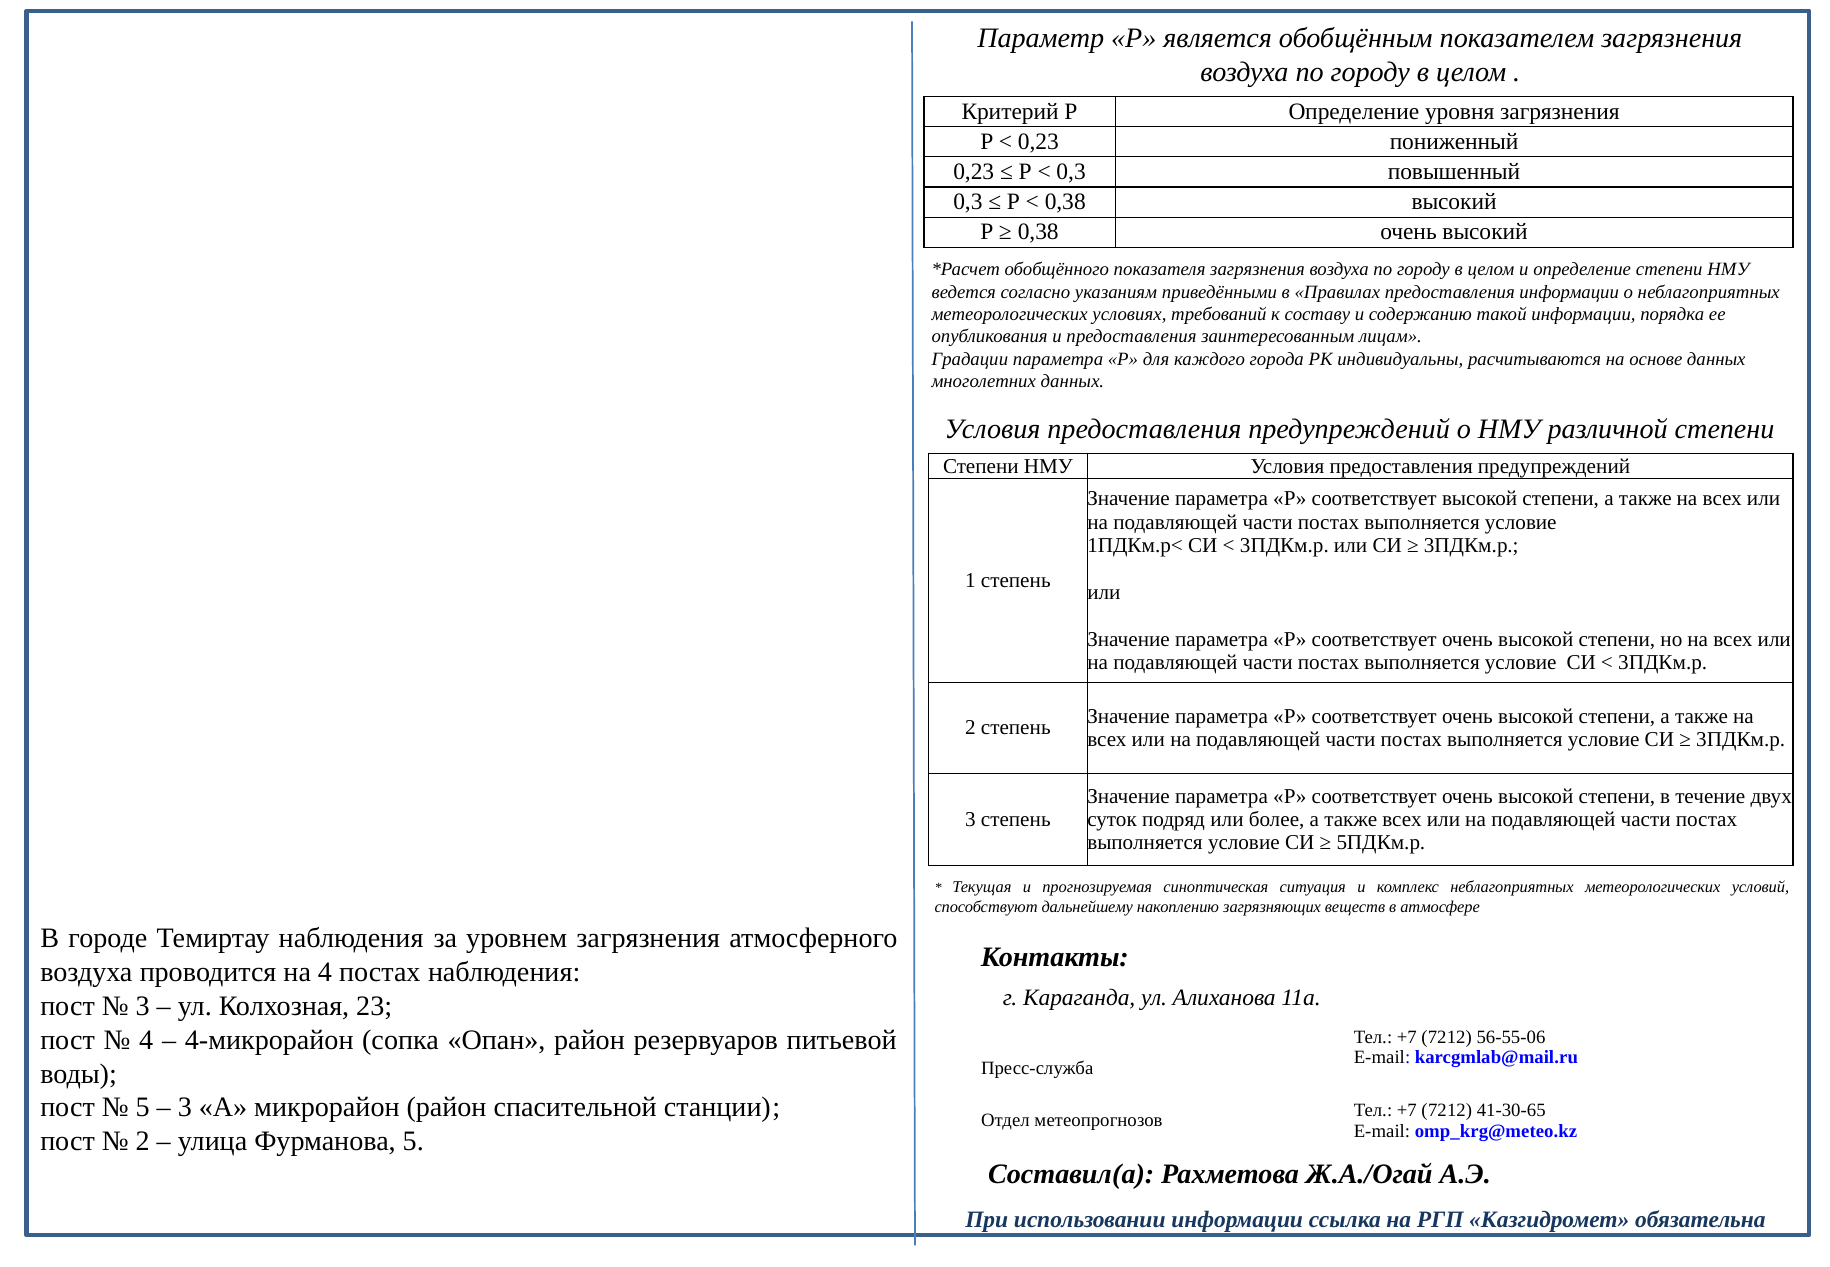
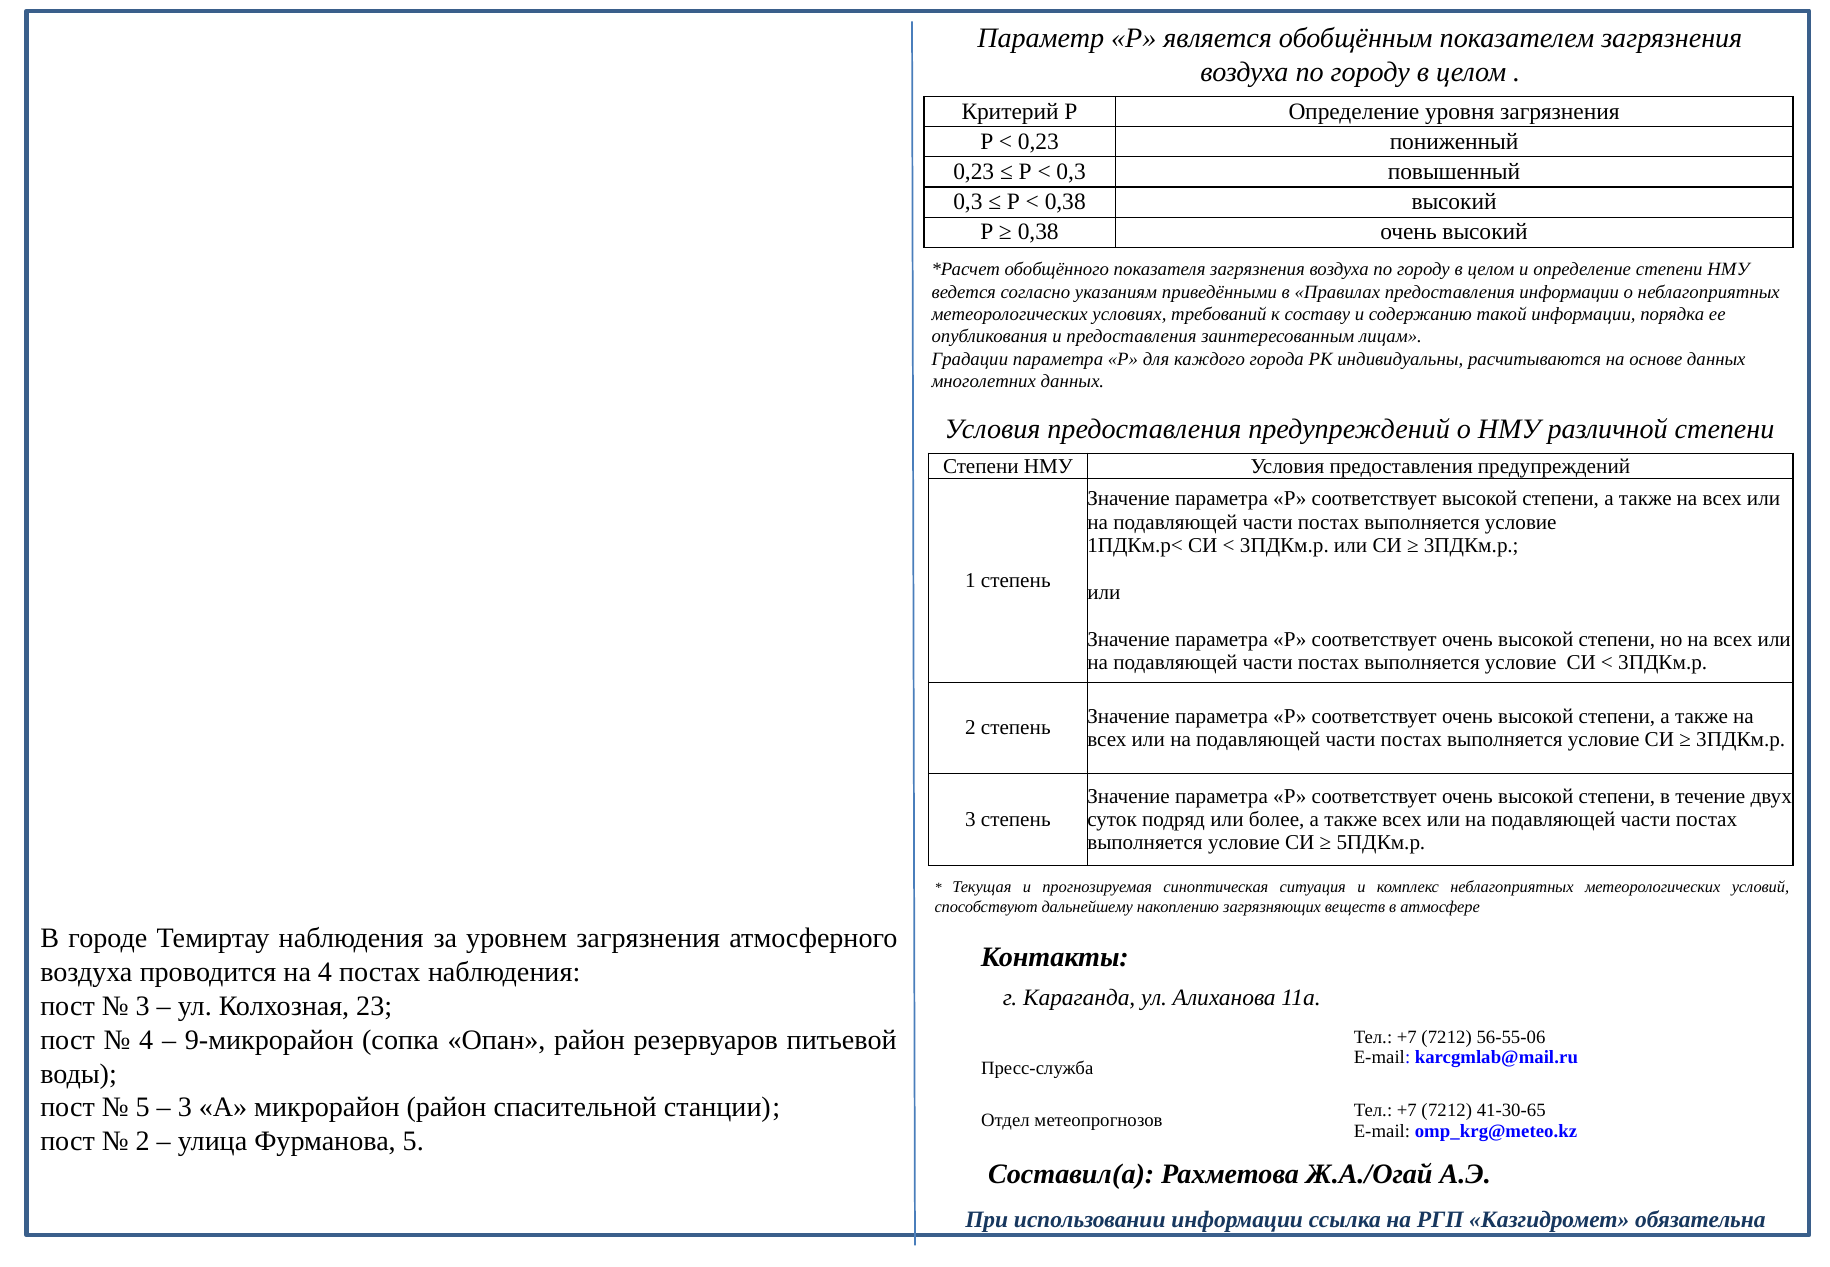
4-микрорайон: 4-микрорайон -> 9-микрорайон
